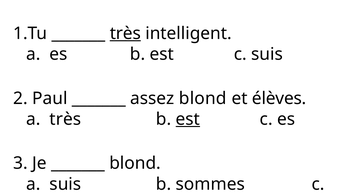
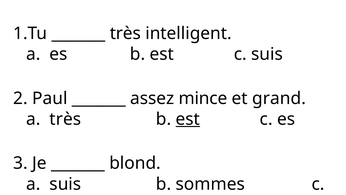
très at (125, 33) underline: present -> none
assez blond: blond -> mince
élèves: élèves -> grand
